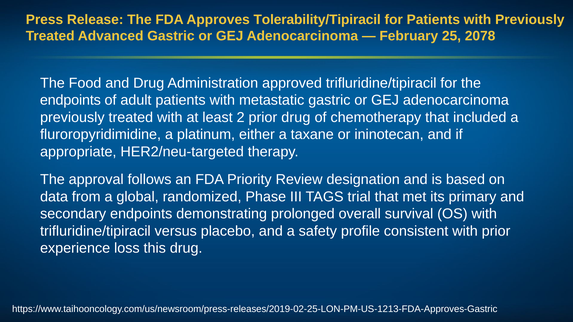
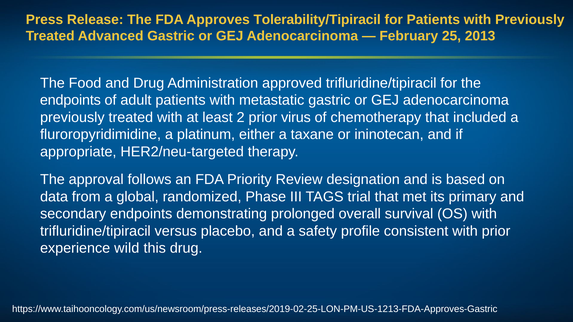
2078: 2078 -> 2013
prior drug: drug -> virus
loss: loss -> wild
